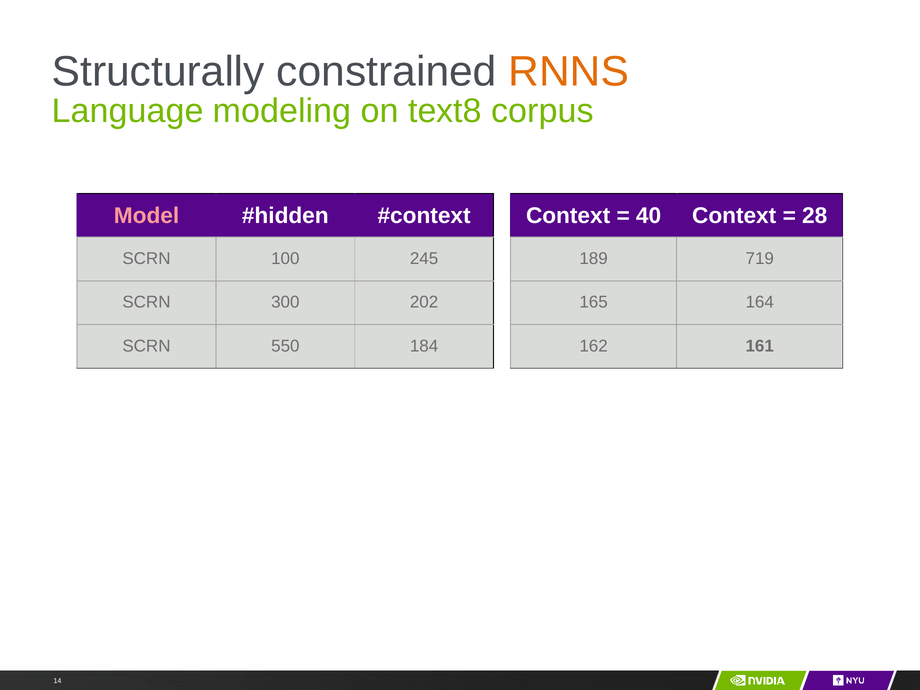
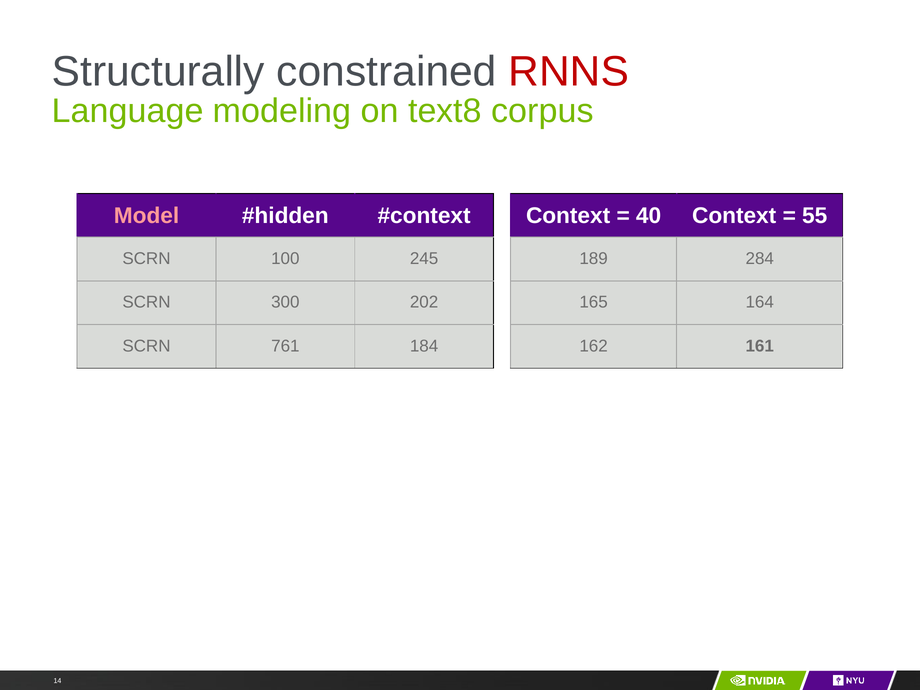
RNNS colour: orange -> red
28: 28 -> 55
719: 719 -> 284
550: 550 -> 761
